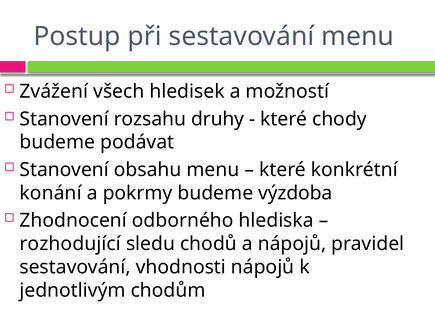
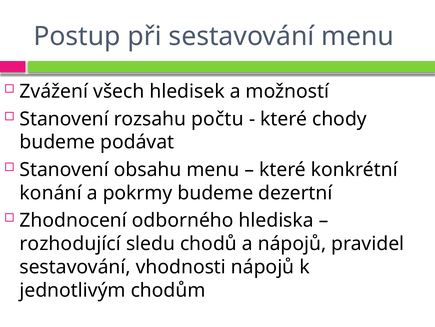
druhy: druhy -> počtu
výzdoba: výzdoba -> dezertní
